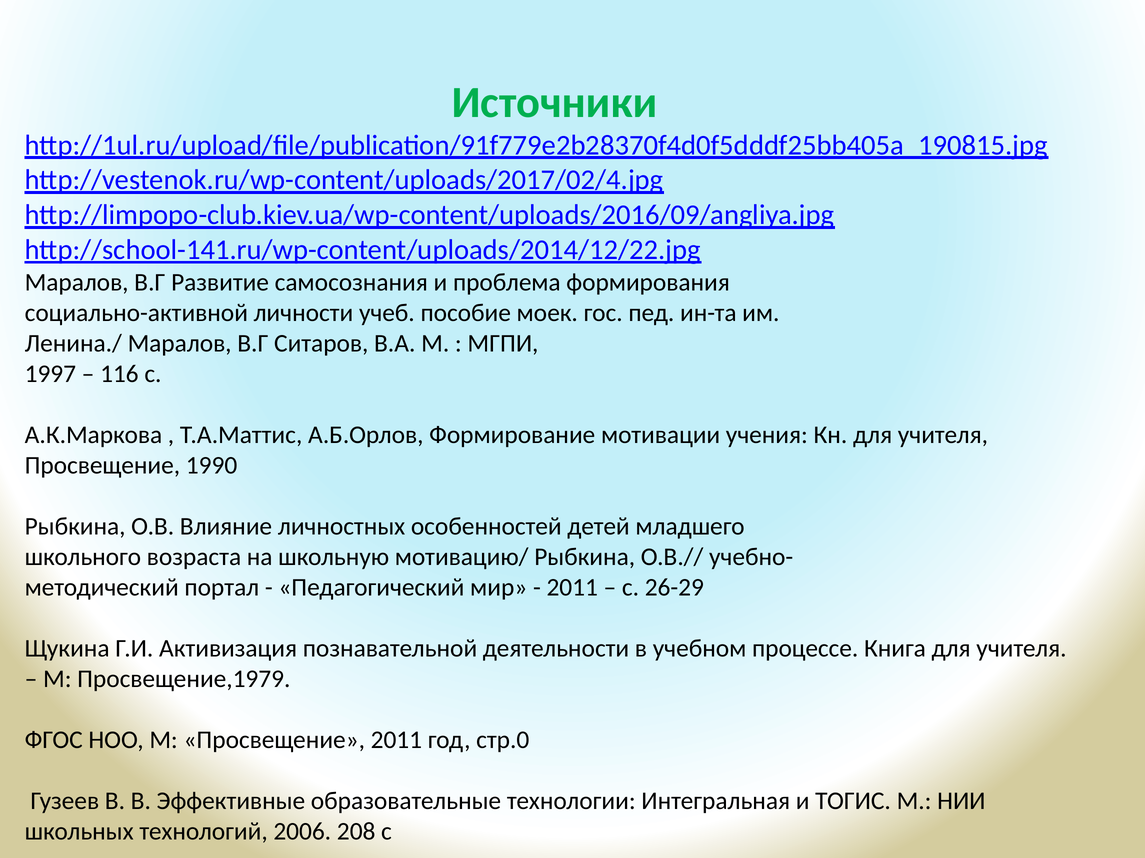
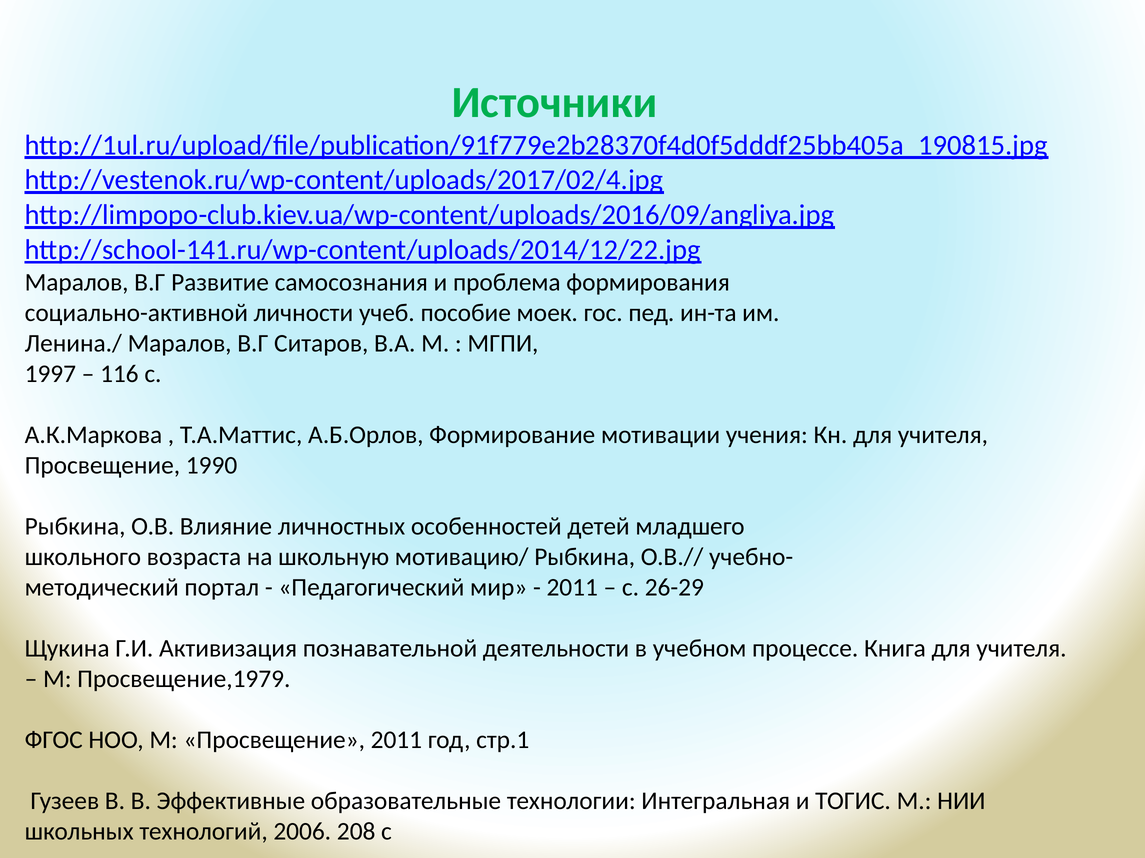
стр.0: стр.0 -> стр.1
